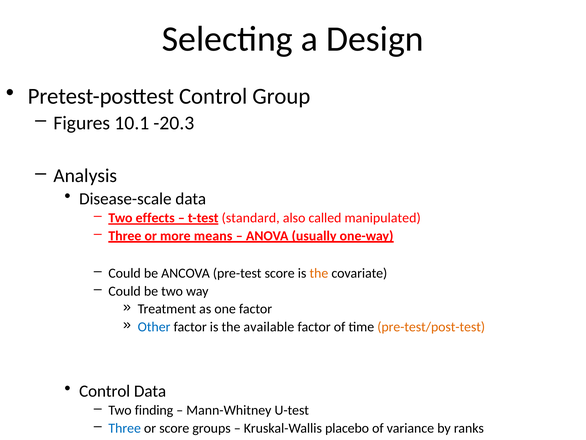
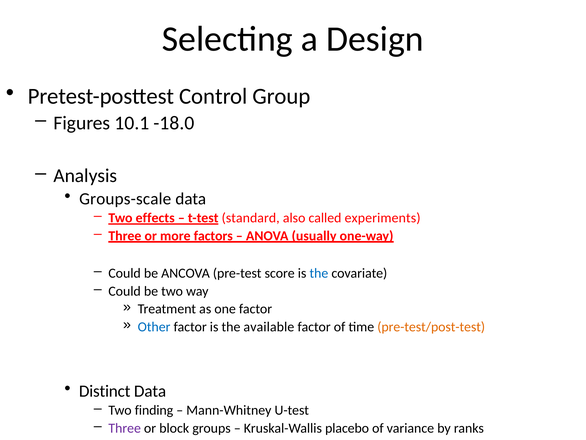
-20.3: -20.3 -> -18.0
Disease-scale: Disease-scale -> Groups-scale
manipulated: manipulated -> experiments
means: means -> factors
the at (319, 273) colour: orange -> blue
Control at (105, 391): Control -> Distinct
Three at (125, 428) colour: blue -> purple
or score: score -> block
